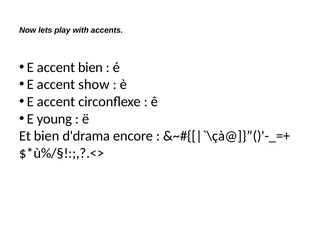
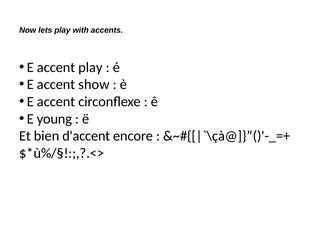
accent bien: bien -> play
d'drama: d'drama -> d'accent
